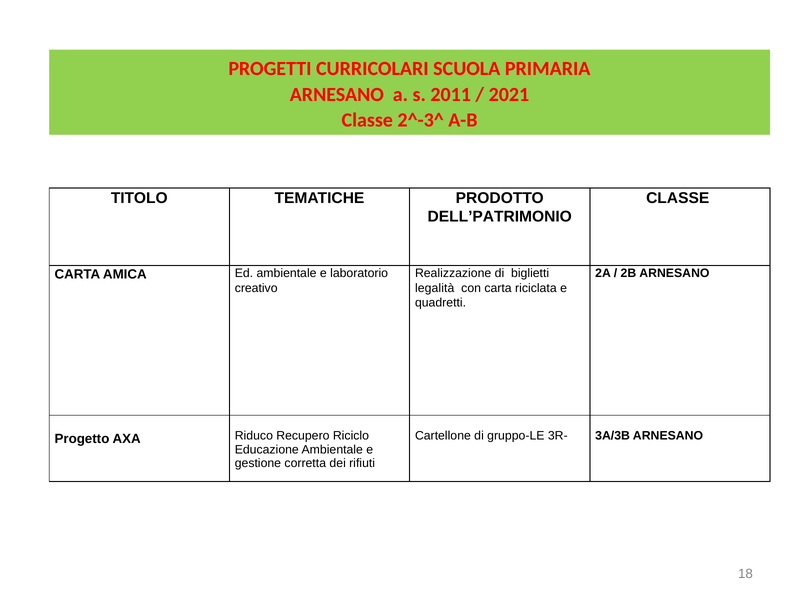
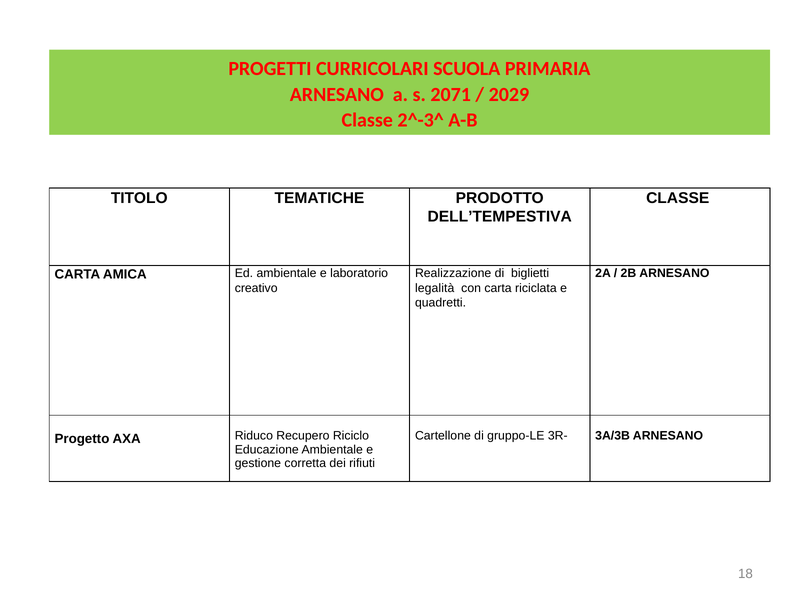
2011: 2011 -> 2071
2021: 2021 -> 2029
DELL’PATRIMONIO: DELL’PATRIMONIO -> DELL’TEMPESTIVA
